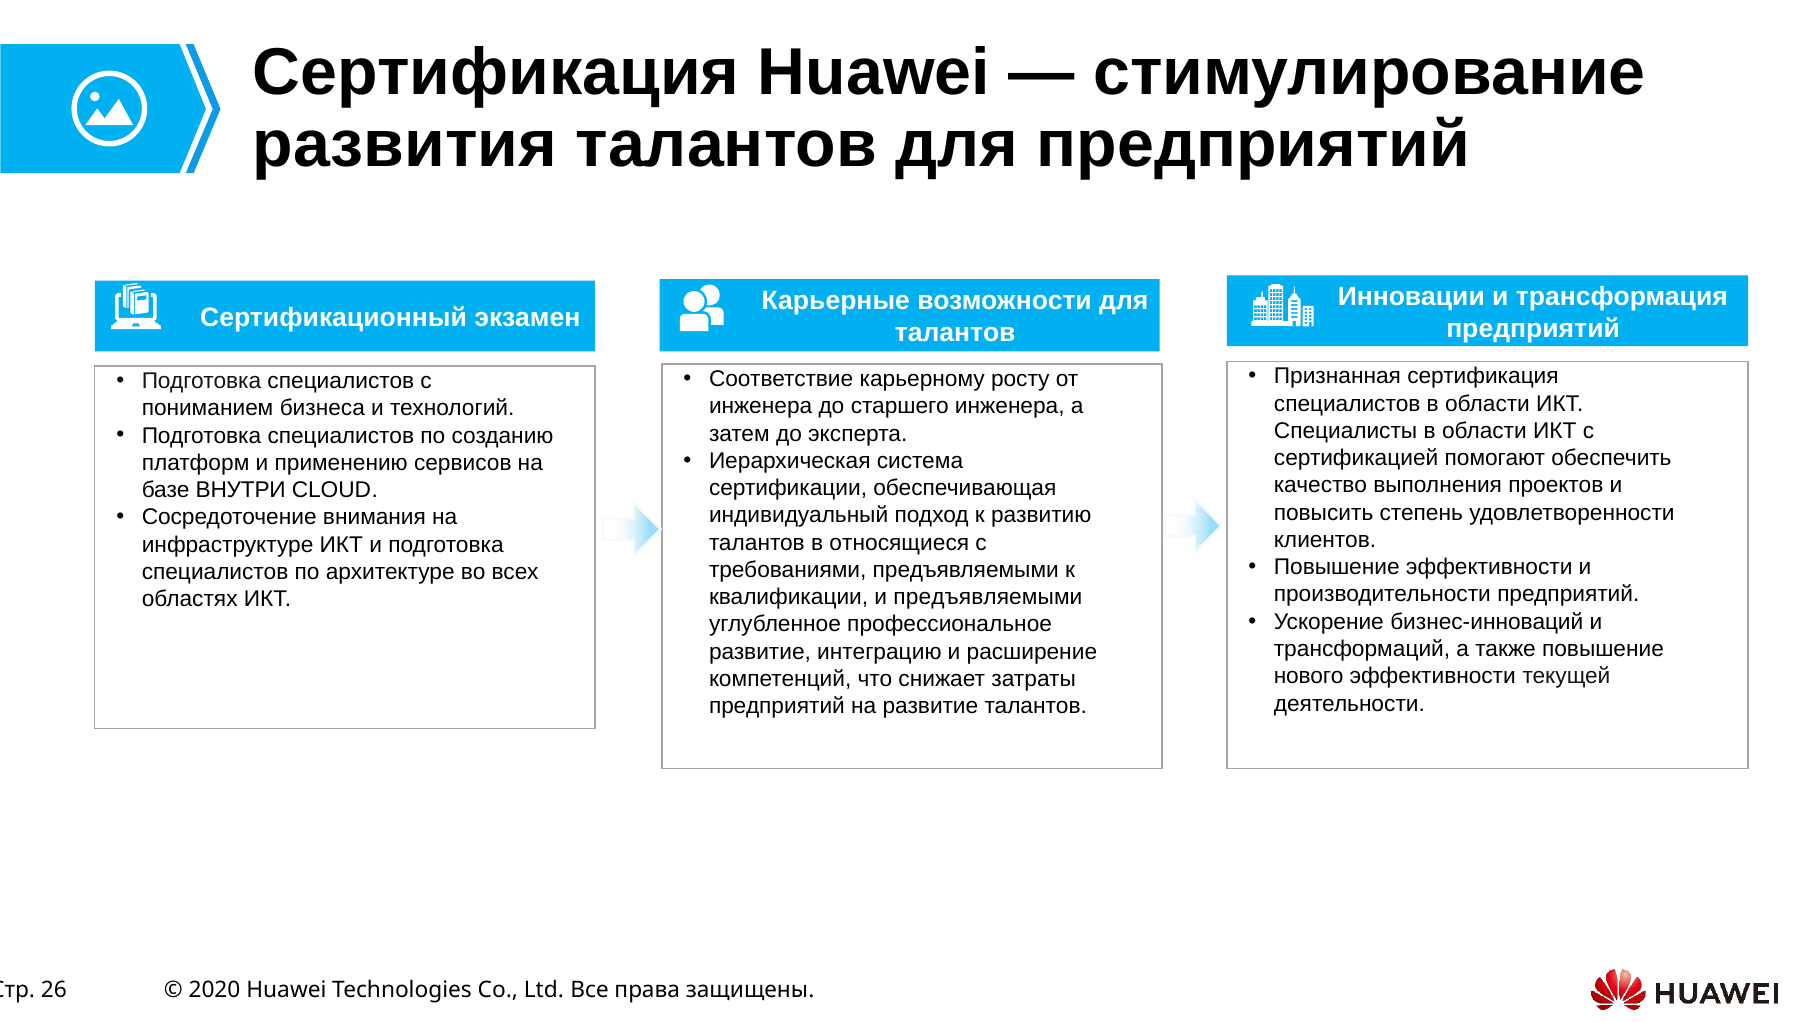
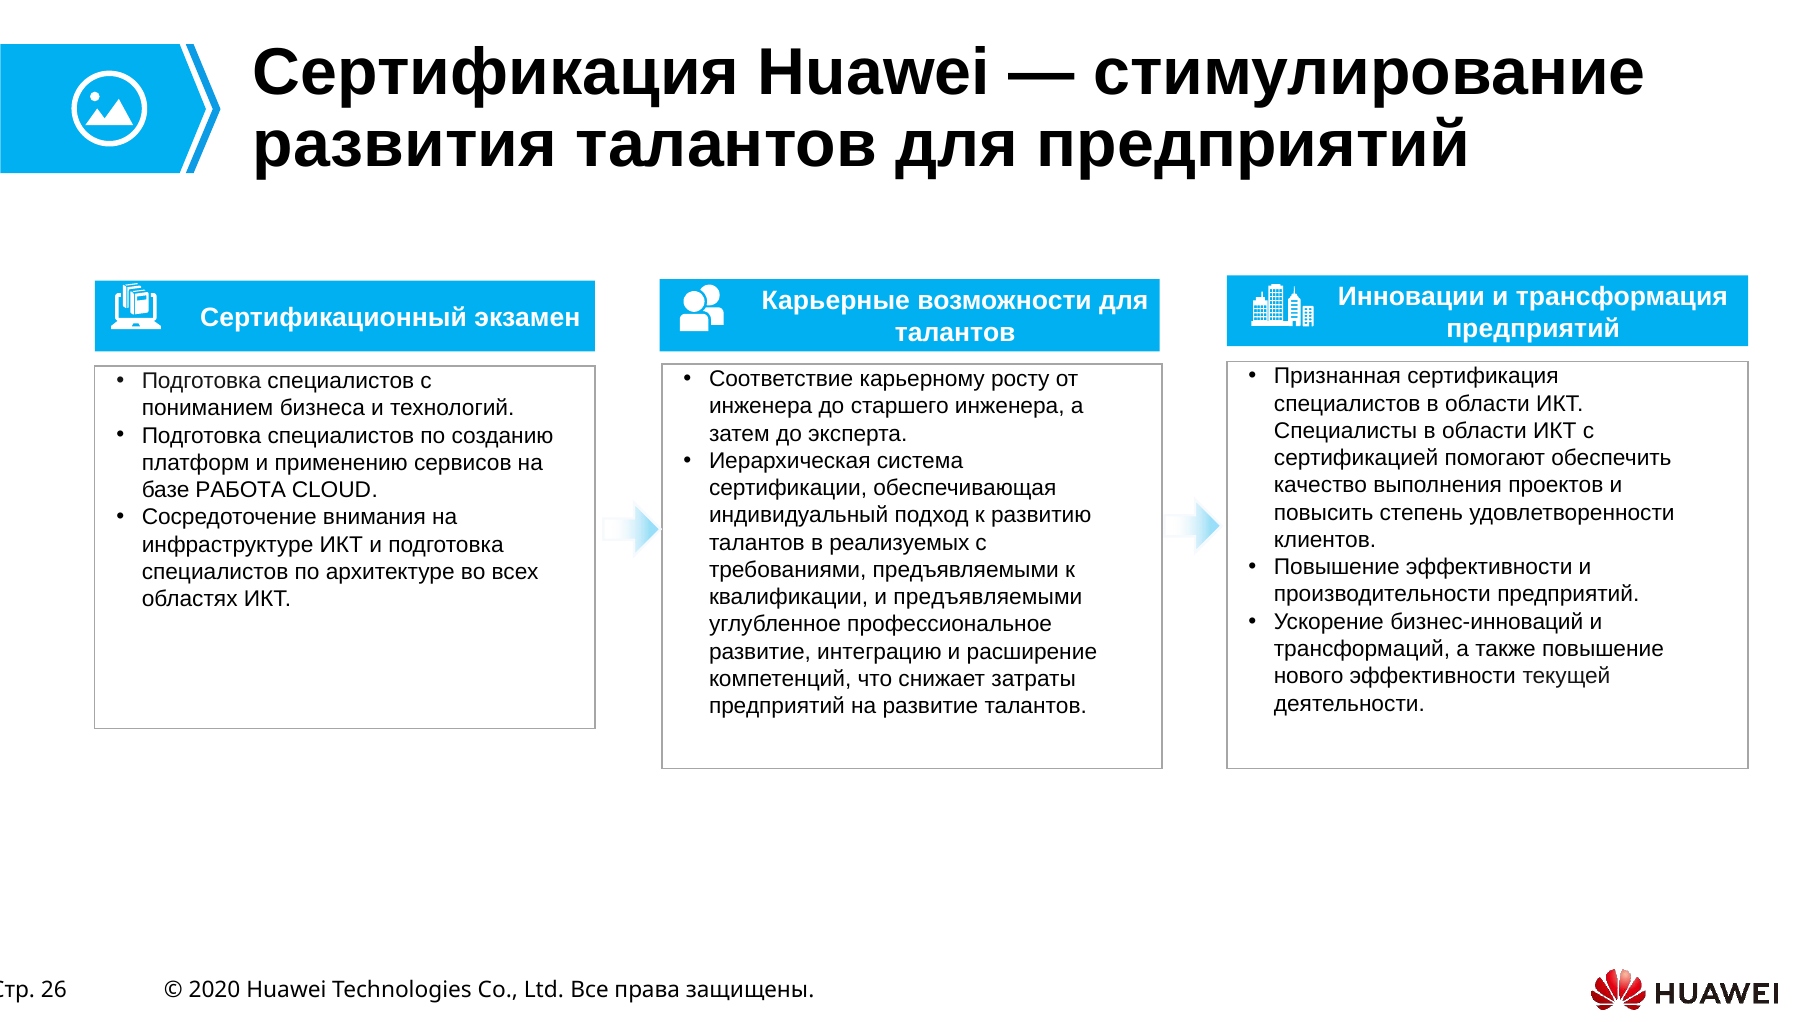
ВНУТРИ: ВНУТРИ -> РАБОТА
относящиеся: относящиеся -> реализуемых
